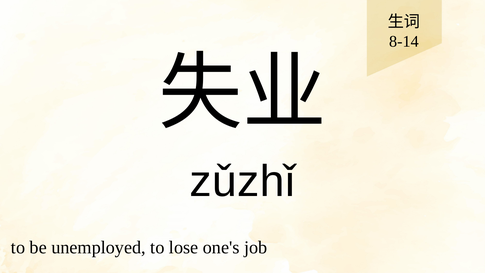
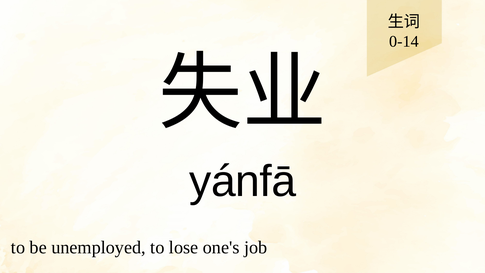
8-14: 8-14 -> 0-14
zǔzhǐ: zǔzhǐ -> yánfā
